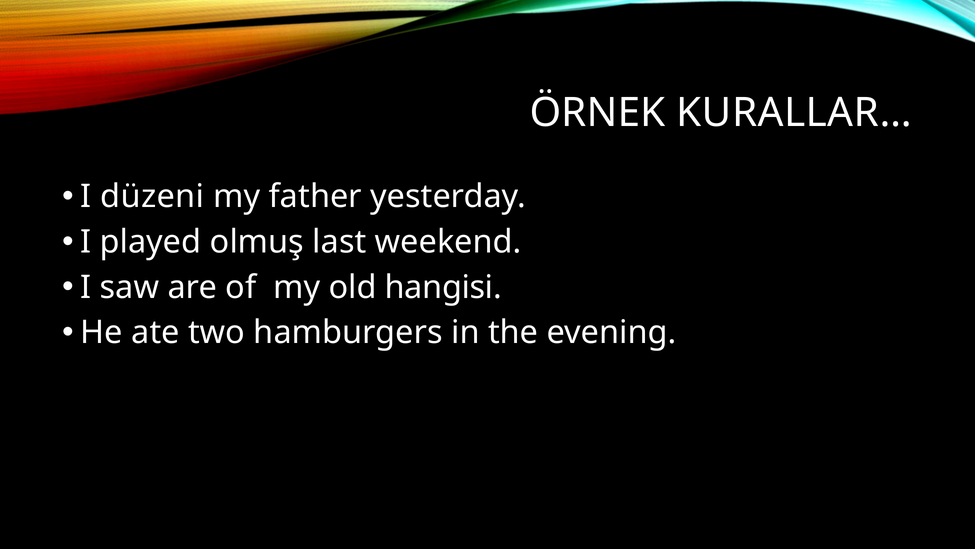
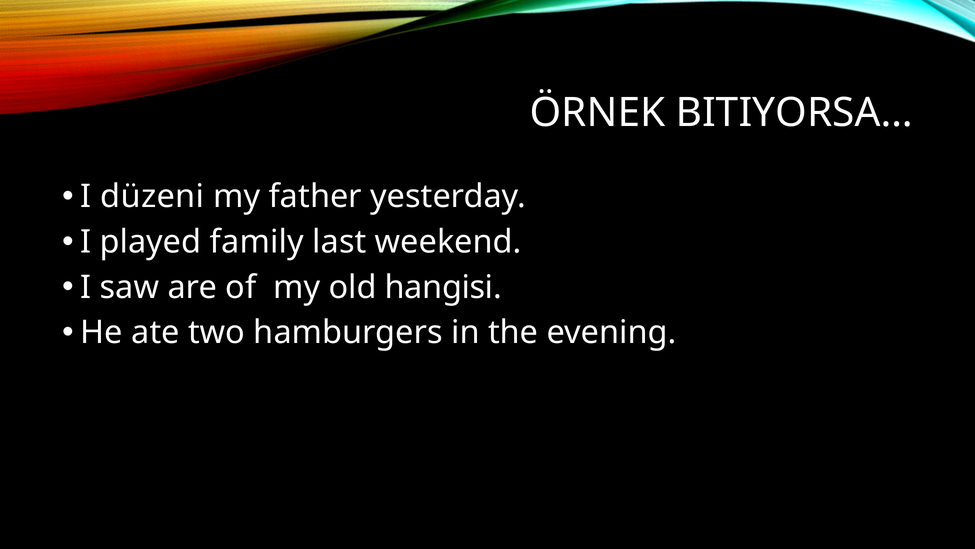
KURALLAR…: KURALLAR… -> BITIYORSA…
olmuş: olmuş -> family
